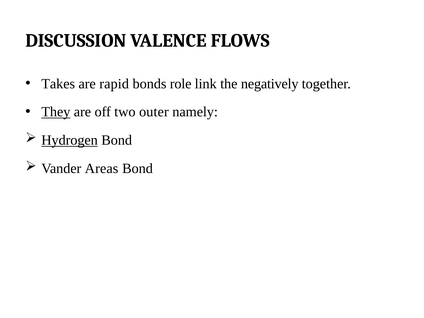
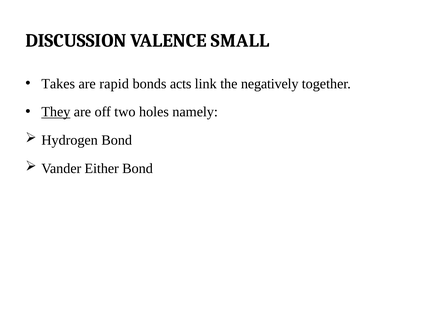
FLOWS: FLOWS -> SMALL
role: role -> acts
outer: outer -> holes
Hydrogen underline: present -> none
Areas: Areas -> Either
